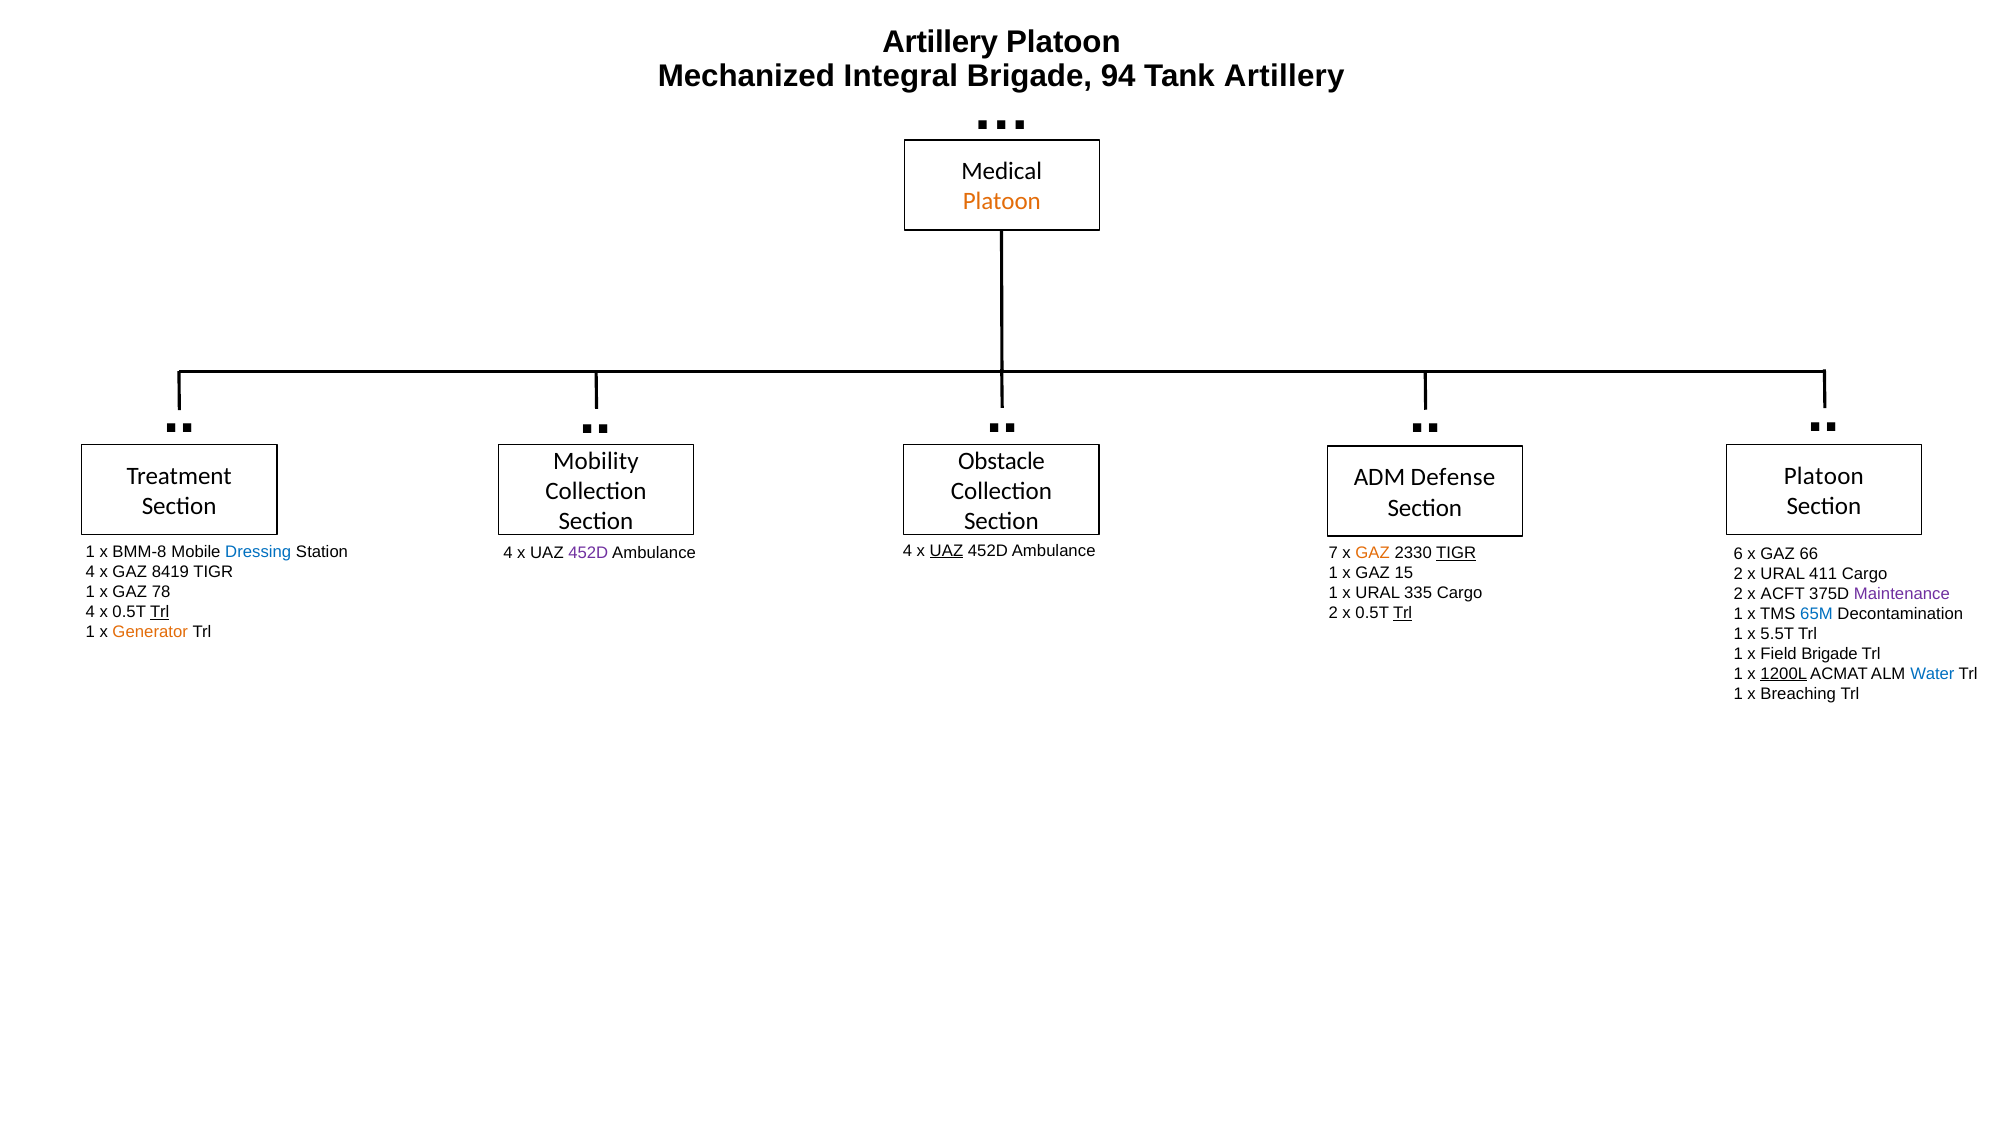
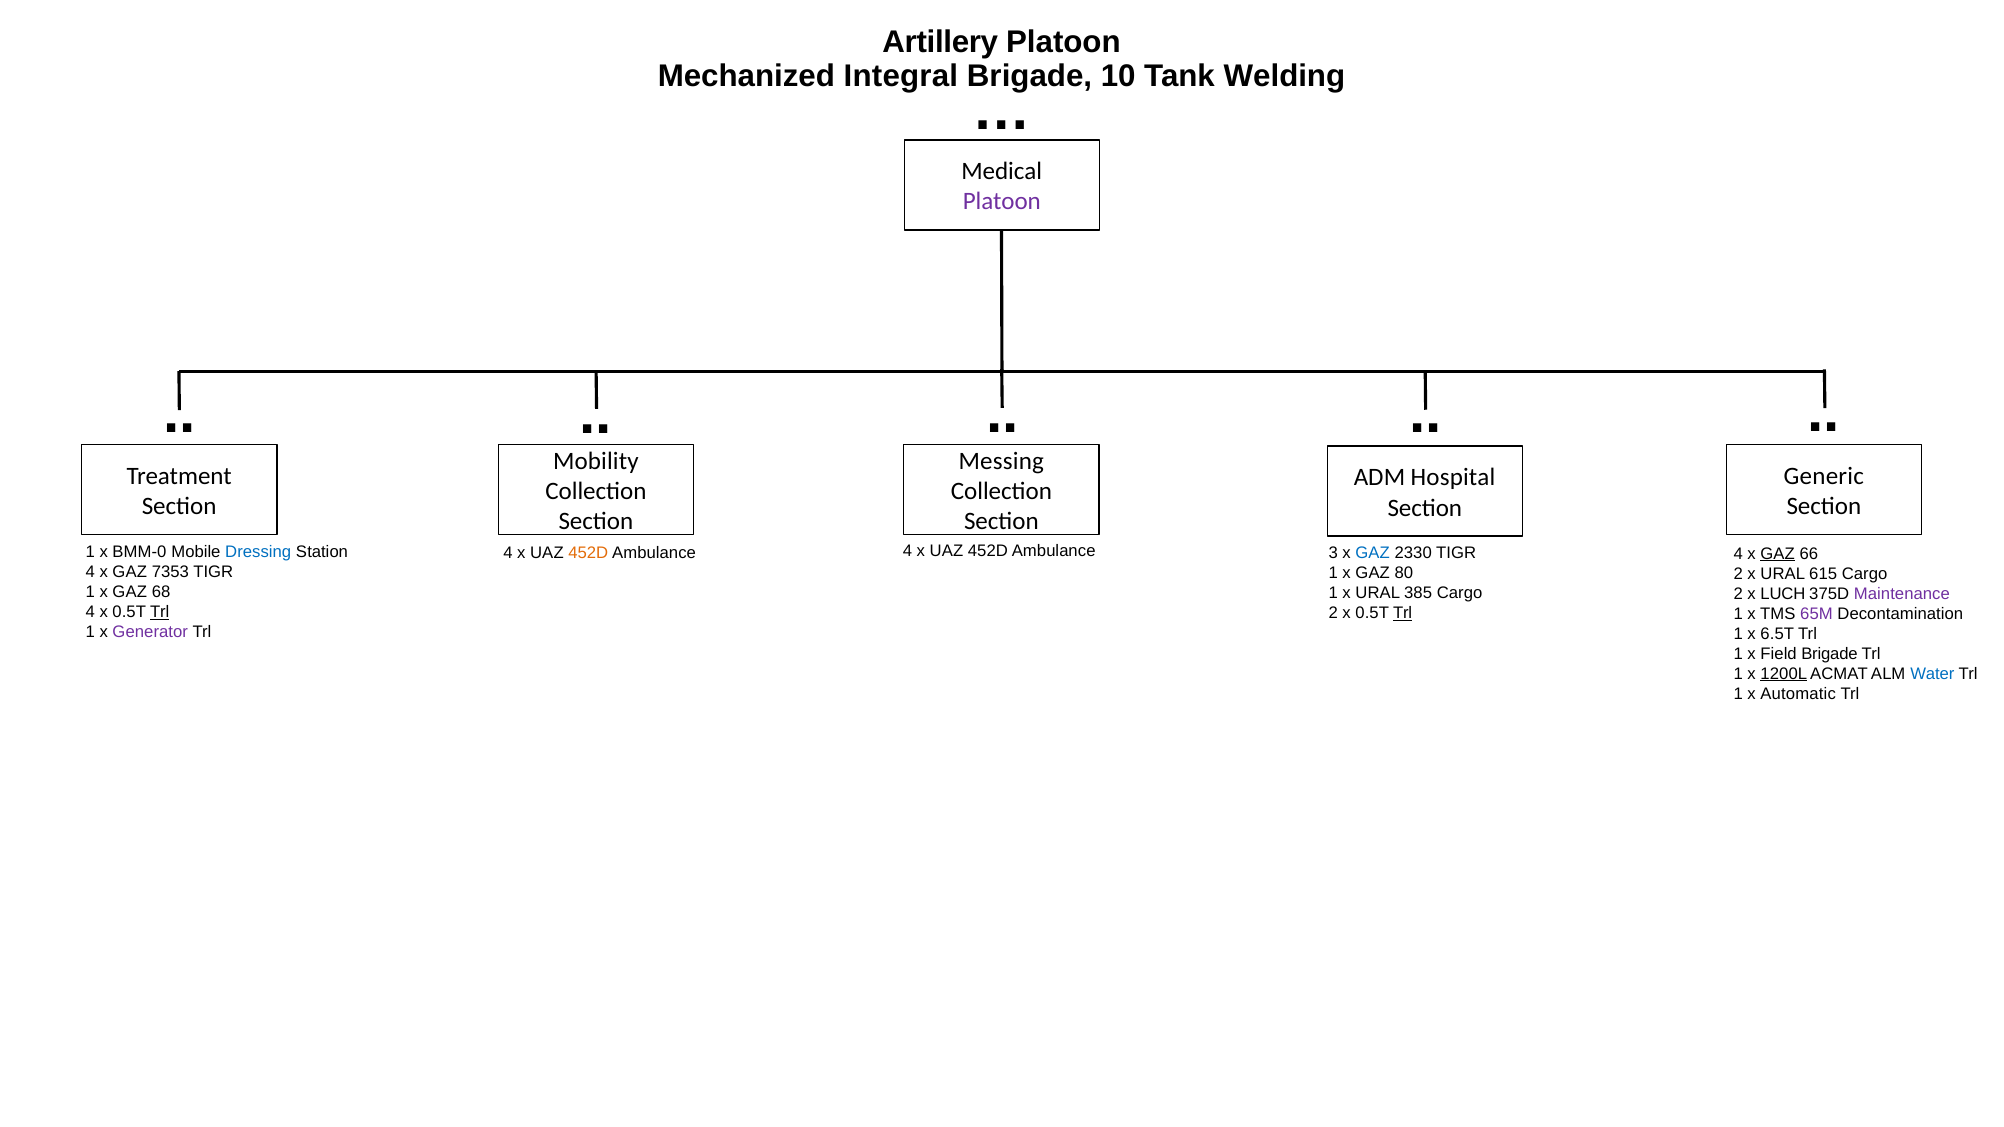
94: 94 -> 10
Tank Artillery: Artillery -> Welding
Platoon at (1002, 202) colour: orange -> purple
Obstacle: Obstacle -> Messing
Platoon at (1824, 476): Platoon -> Generic
Defense: Defense -> Hospital
UAZ at (947, 551) underline: present -> none
7: 7 -> 3
GAZ at (1373, 553) colour: orange -> blue
TIGR at (1456, 553) underline: present -> none
BMM-8: BMM-8 -> BMM-0
452D at (588, 553) colour: purple -> orange
Ambulance 6: 6 -> 4
GAZ at (1778, 554) underline: none -> present
8419: 8419 -> 7353
15: 15 -> 80
411: 411 -> 615
78: 78 -> 68
335: 335 -> 385
ACFT: ACFT -> LUCH
65M colour: blue -> purple
Generator colour: orange -> purple
5.5T: 5.5T -> 6.5T
Breaching: Breaching -> Automatic
